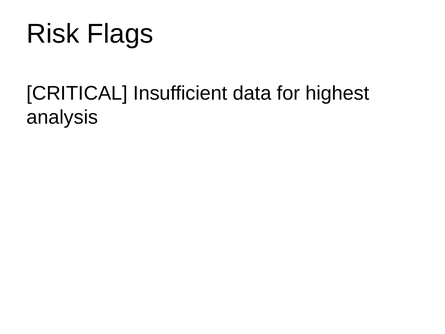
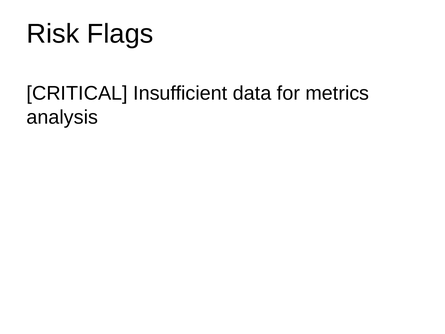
highest: highest -> metrics
